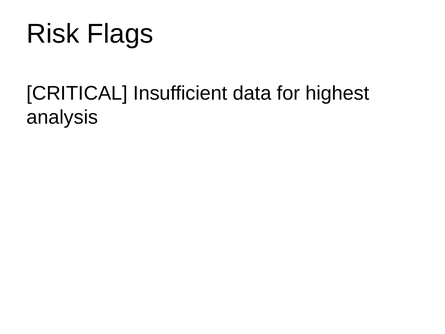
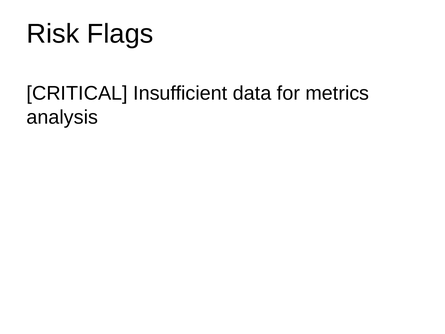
highest: highest -> metrics
